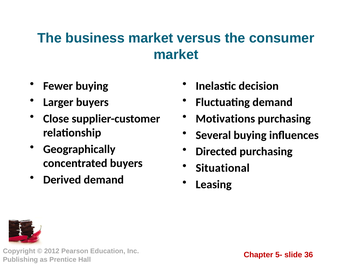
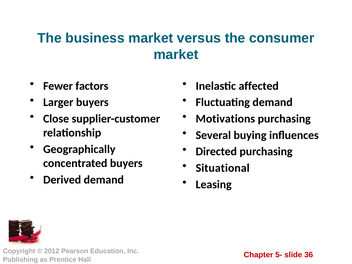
Fewer buying: buying -> factors
decision: decision -> affected
